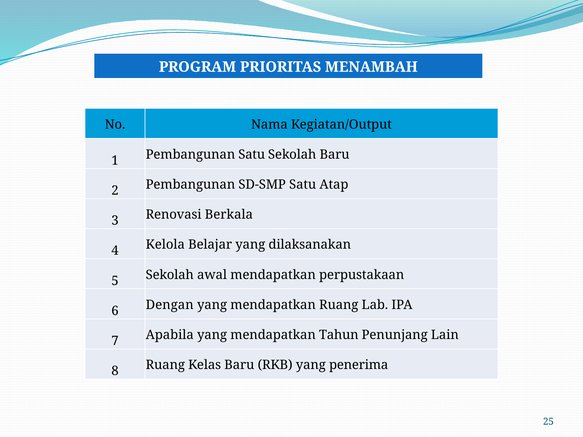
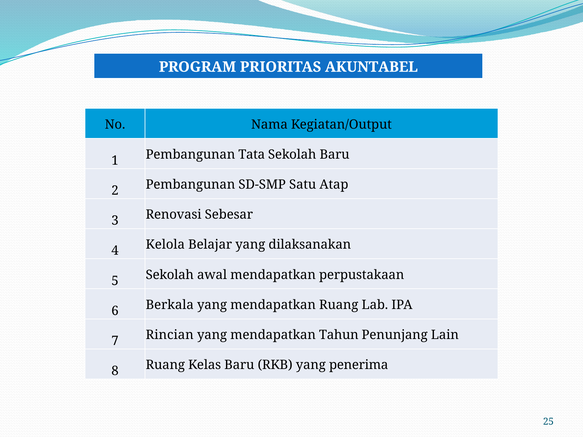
MENAMBAH: MENAMBAH -> AKUNTABEL
Pembangunan Satu: Satu -> Tata
Berkala: Berkala -> Sebesar
Dengan: Dengan -> Berkala
Apabila: Apabila -> Rincian
